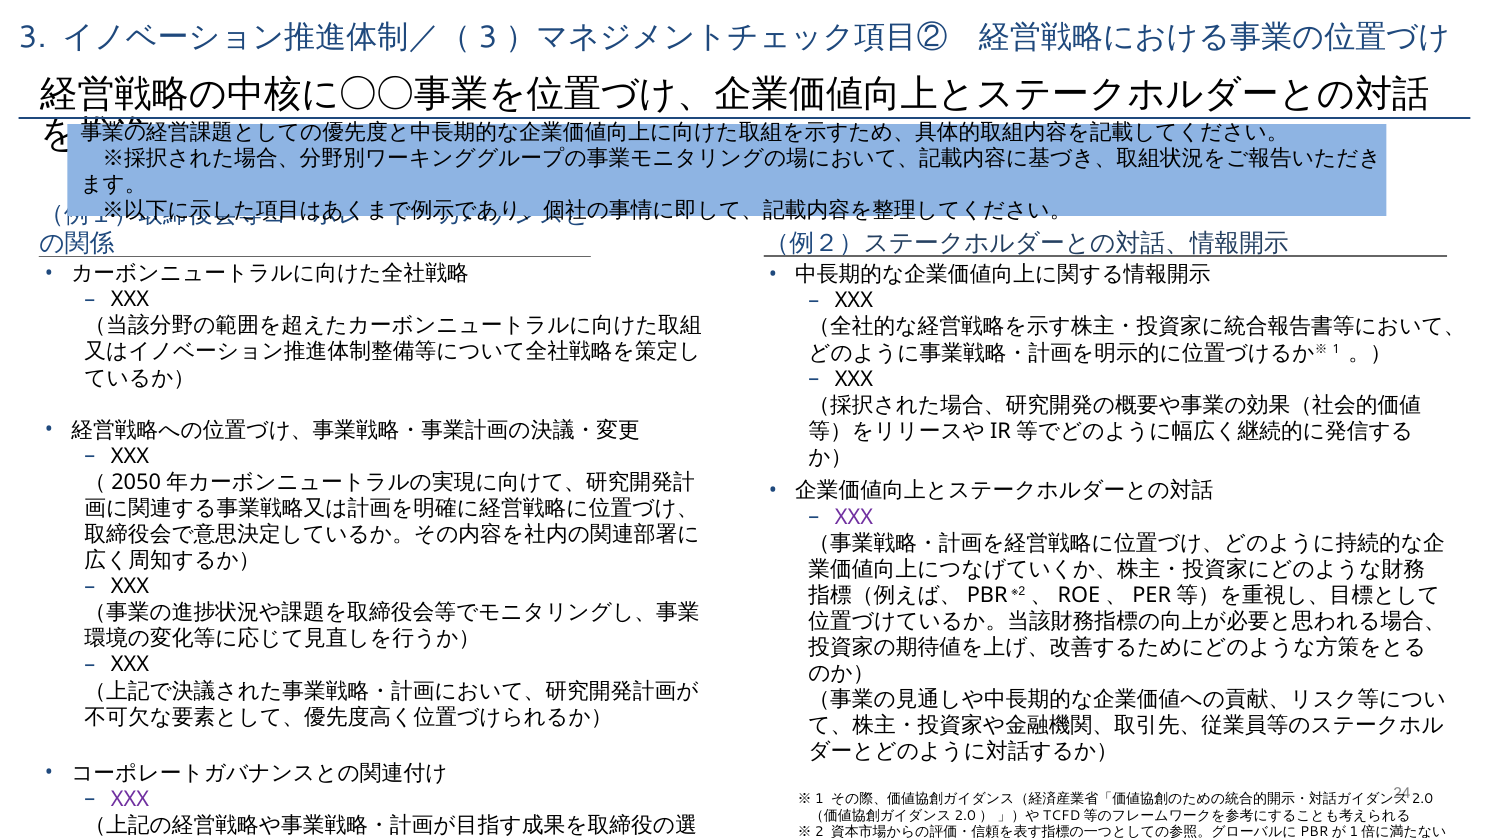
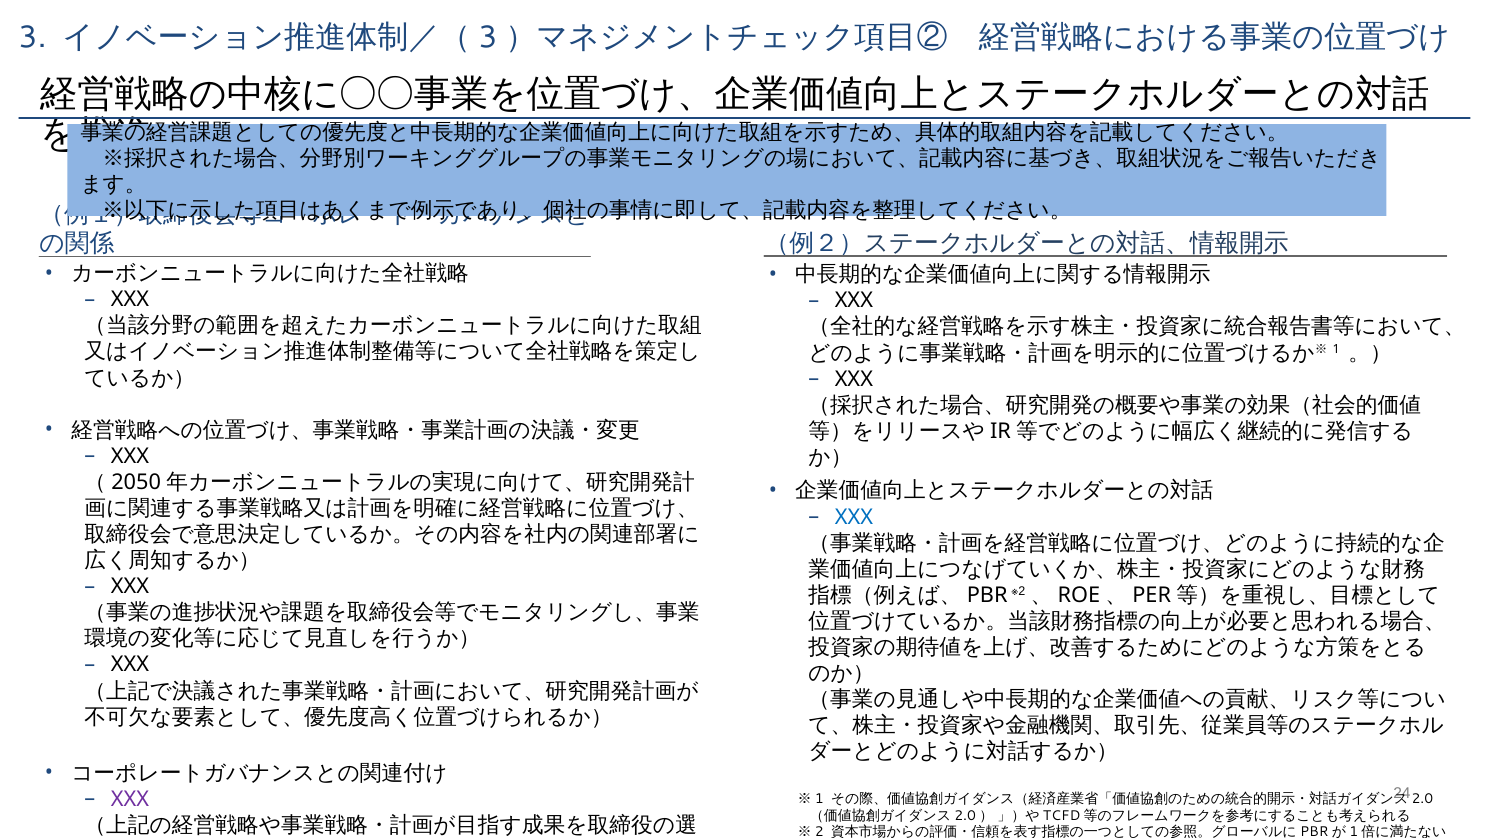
XXX at (854, 517) colour: purple -> blue
